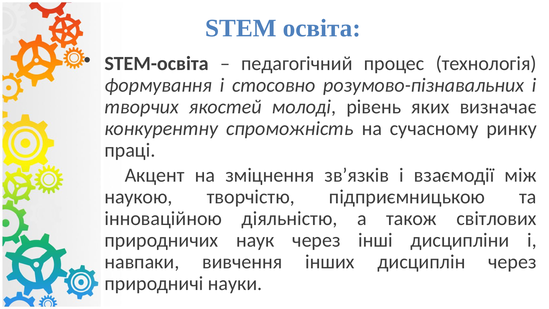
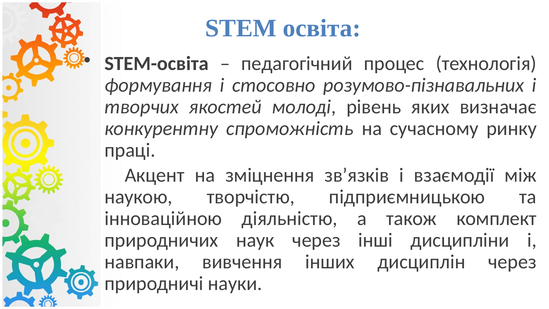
світлових: світлових -> комплект
